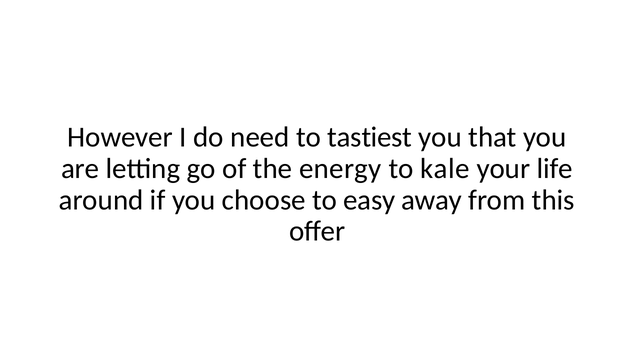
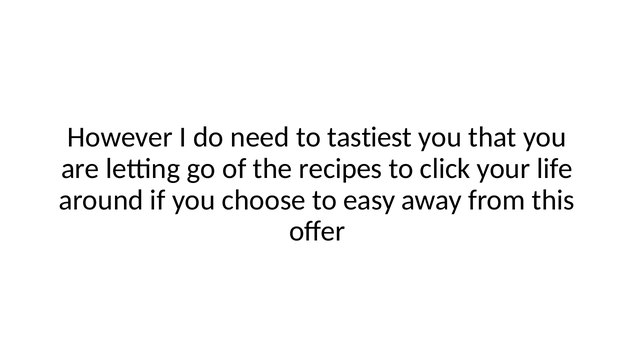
energy: energy -> recipes
kale: kale -> click
